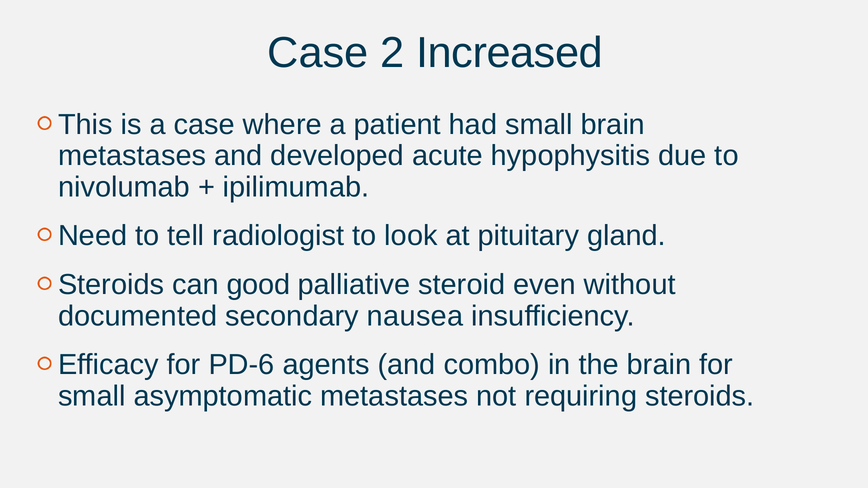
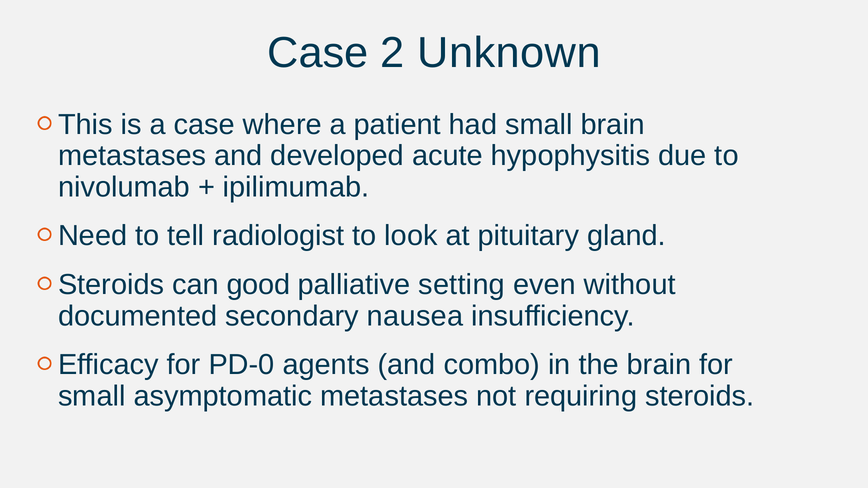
Increased: Increased -> Unknown
steroid: steroid -> setting
PD-6: PD-6 -> PD-0
